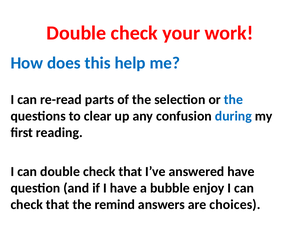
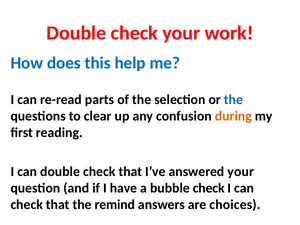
during colour: blue -> orange
answered have: have -> your
bubble enjoy: enjoy -> check
